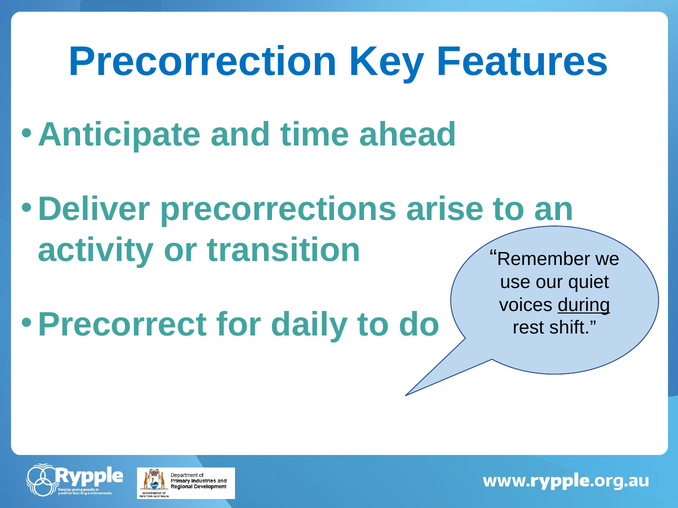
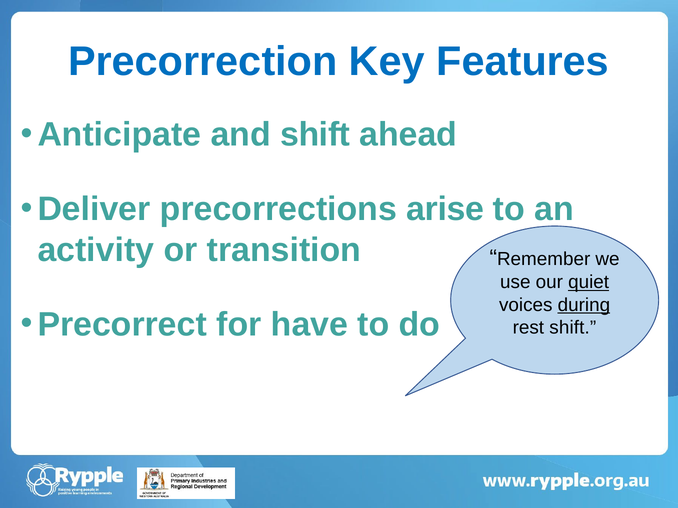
and time: time -> shift
quiet underline: none -> present
daily: daily -> have
